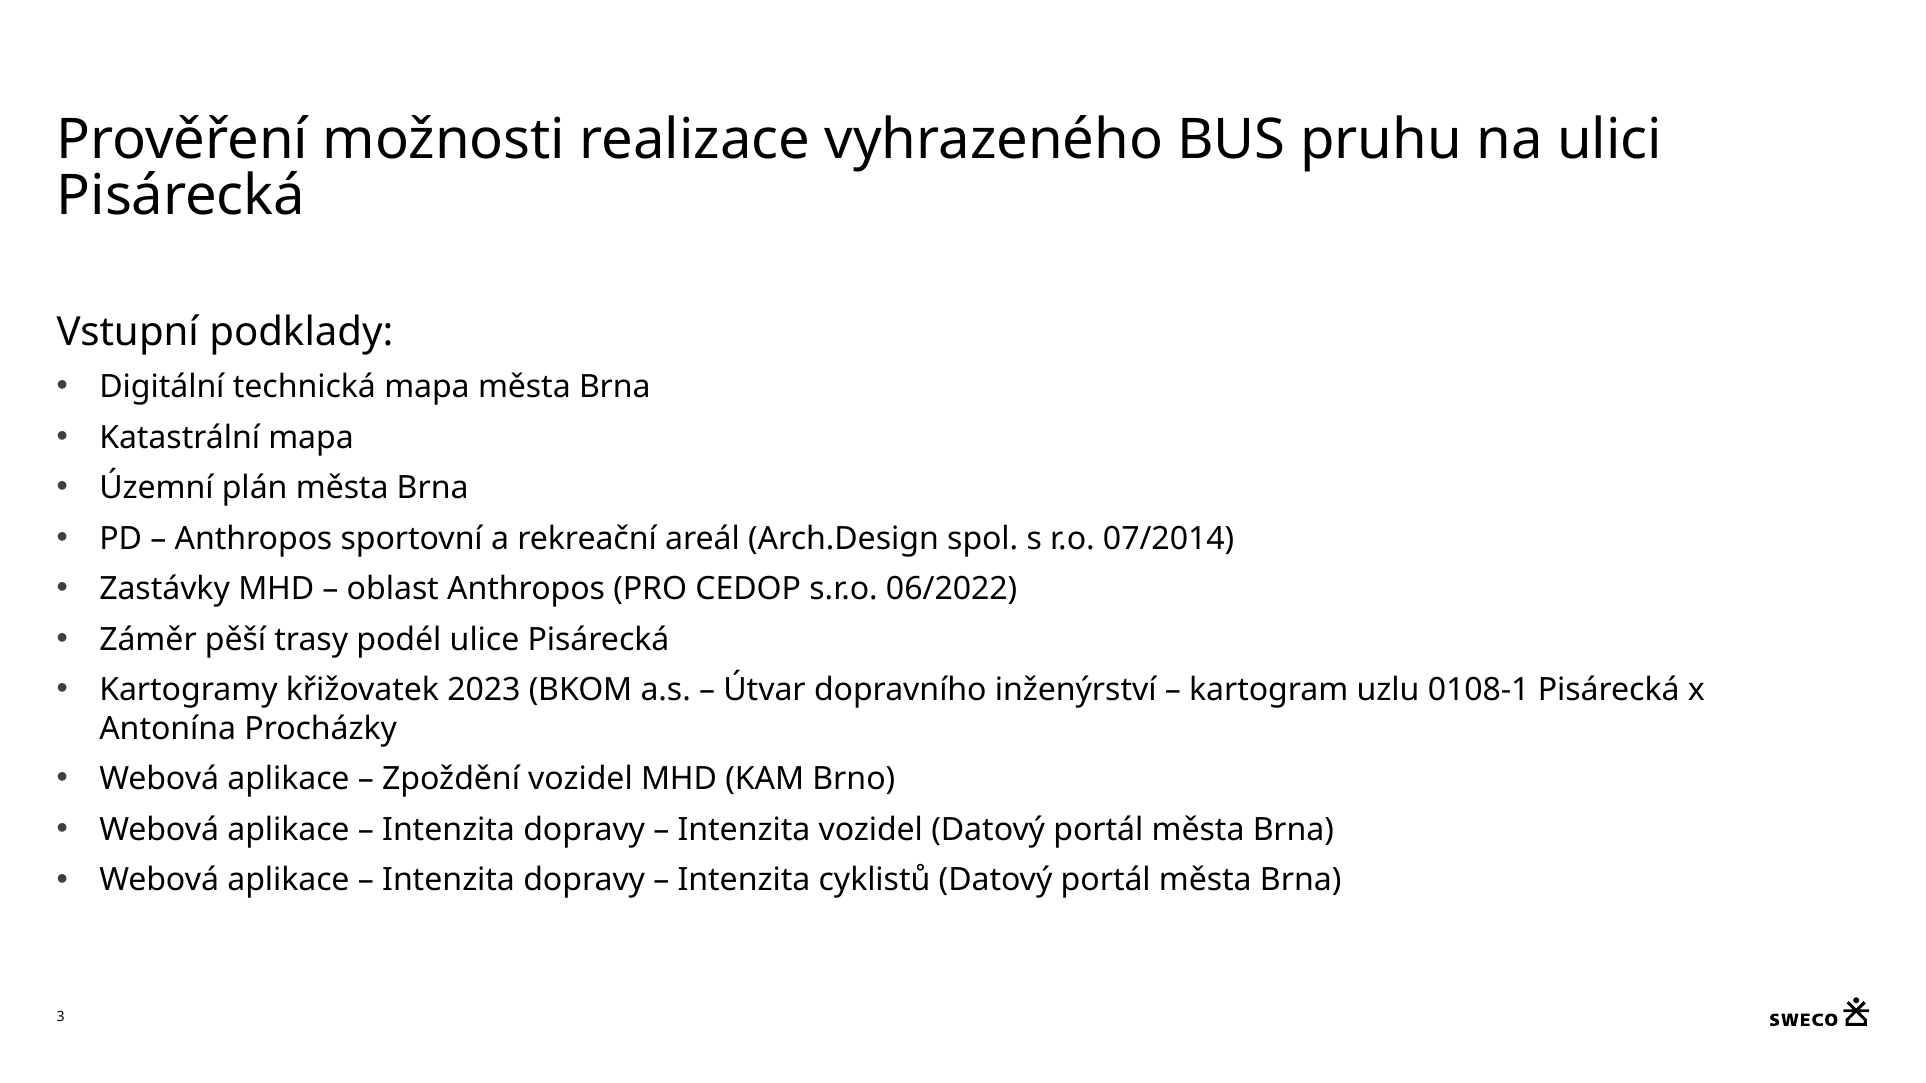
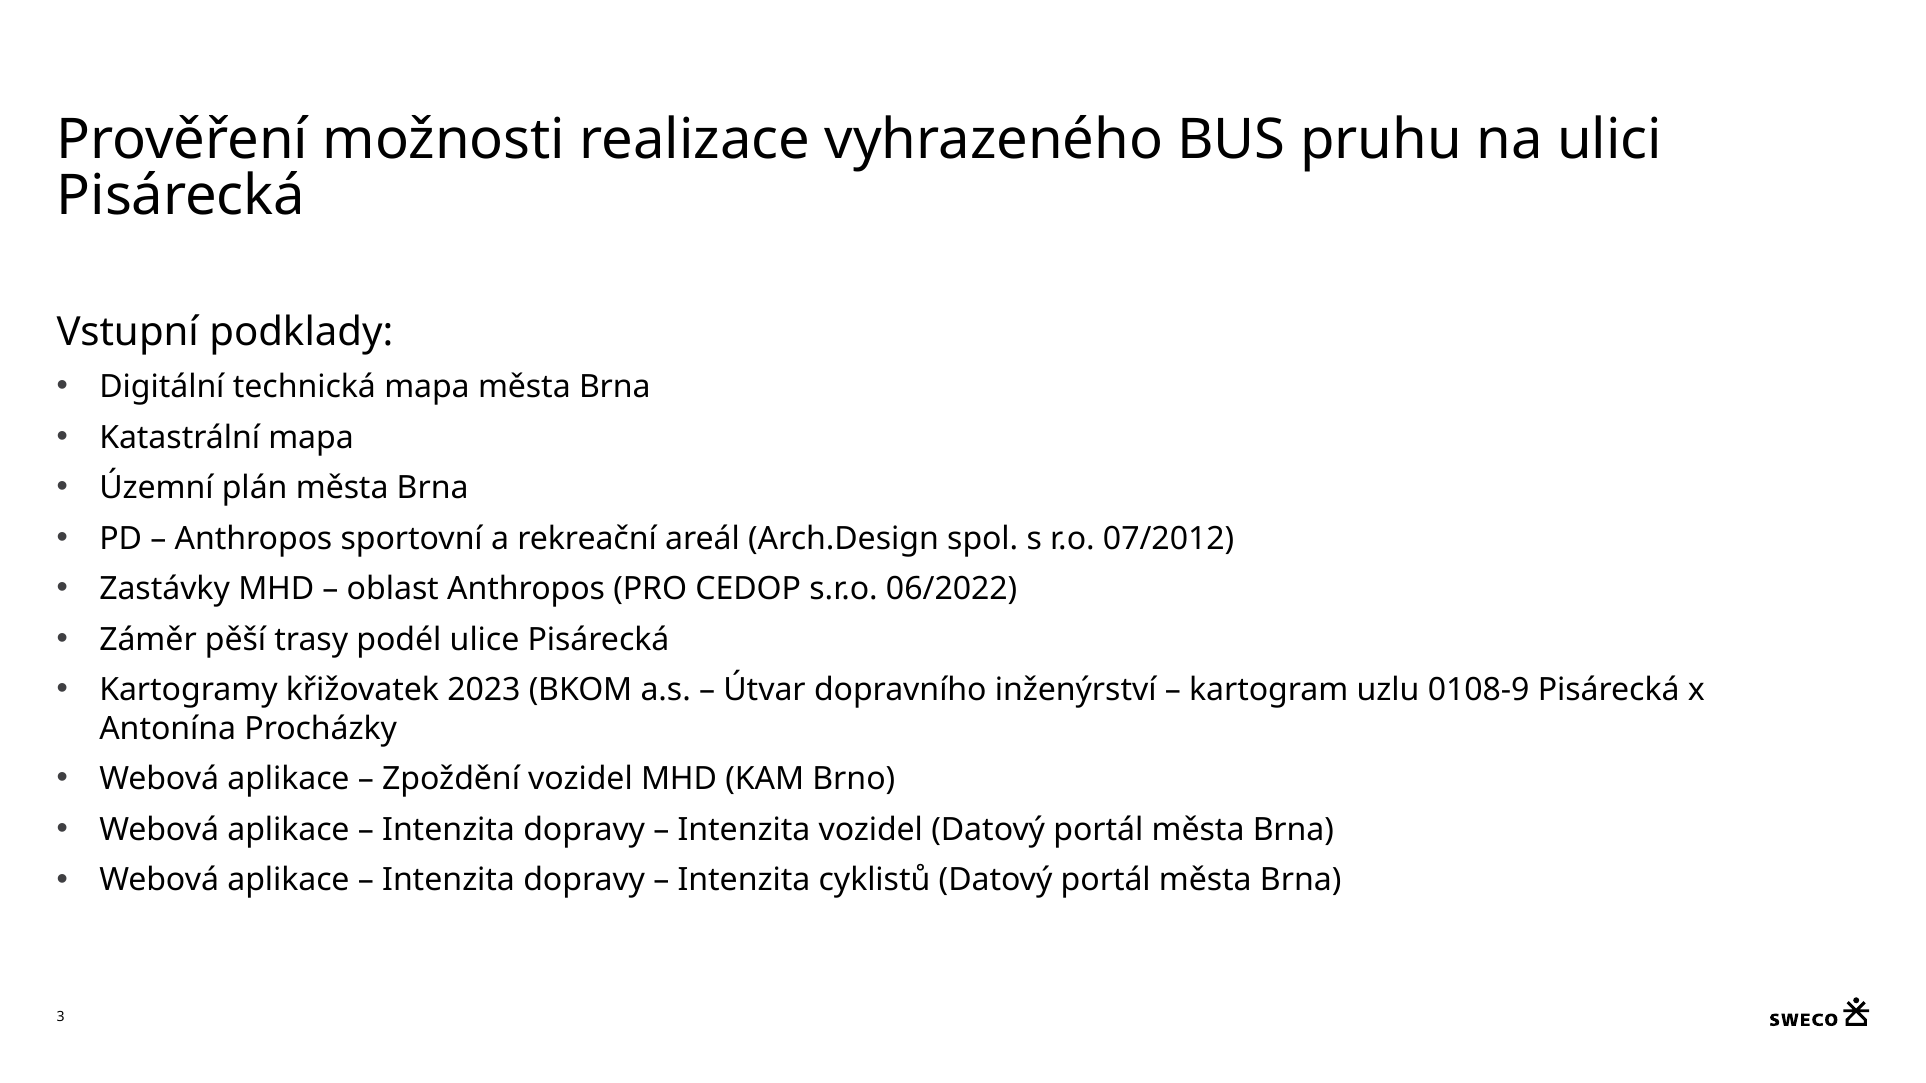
07/2014: 07/2014 -> 07/2012
0108-1: 0108-1 -> 0108-9
